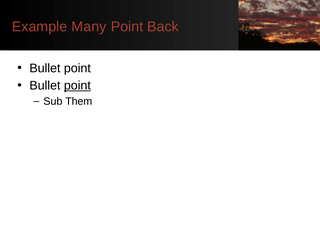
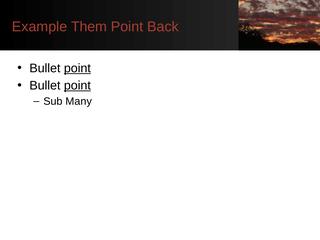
Many: Many -> Them
point at (77, 68) underline: none -> present
Them: Them -> Many
